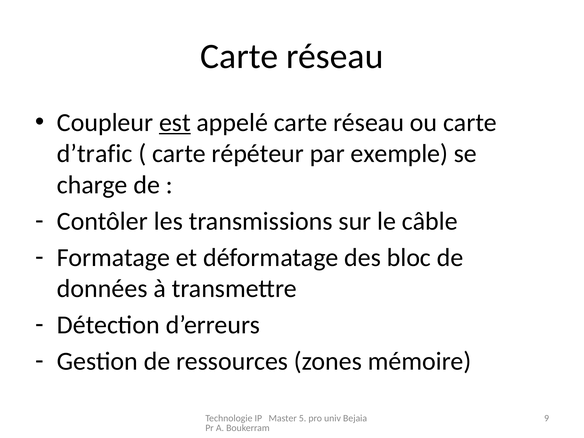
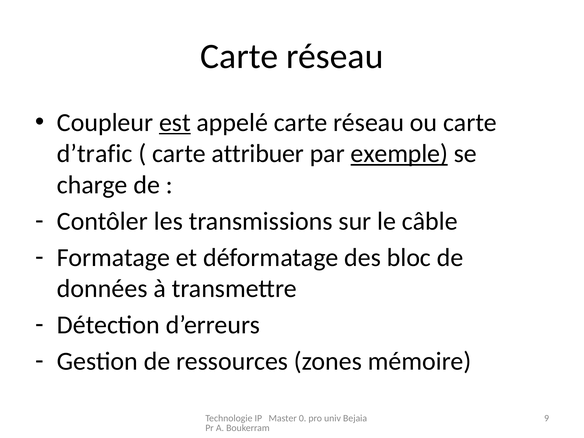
répéteur: répéteur -> attribuer
exemple underline: none -> present
5: 5 -> 0
